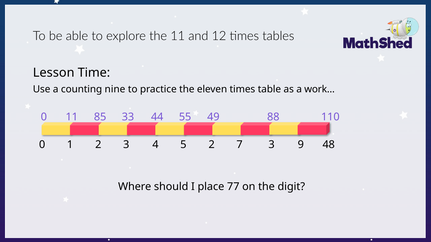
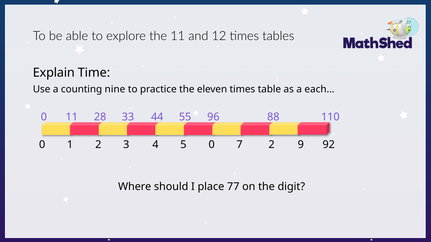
Lesson: Lesson -> Explain
work…: work… -> each…
85: 85 -> 28
49: 49 -> 96
5 2: 2 -> 0
7 3: 3 -> 2
48: 48 -> 92
